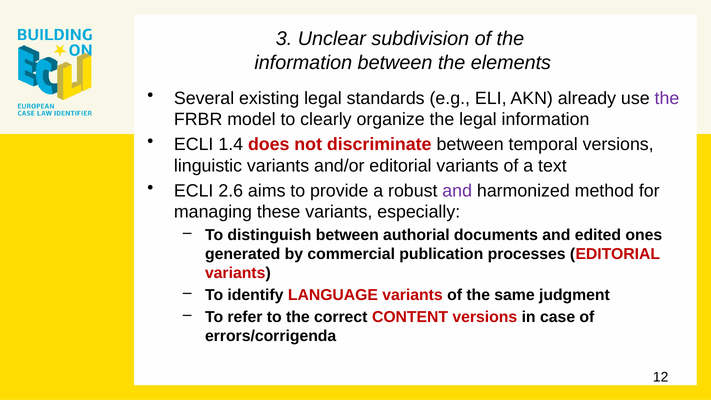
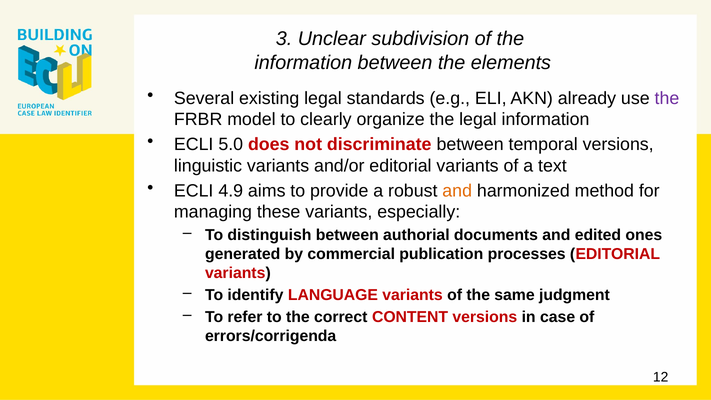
1.4: 1.4 -> 5.0
2.6: 2.6 -> 4.9
and at (457, 191) colour: purple -> orange
